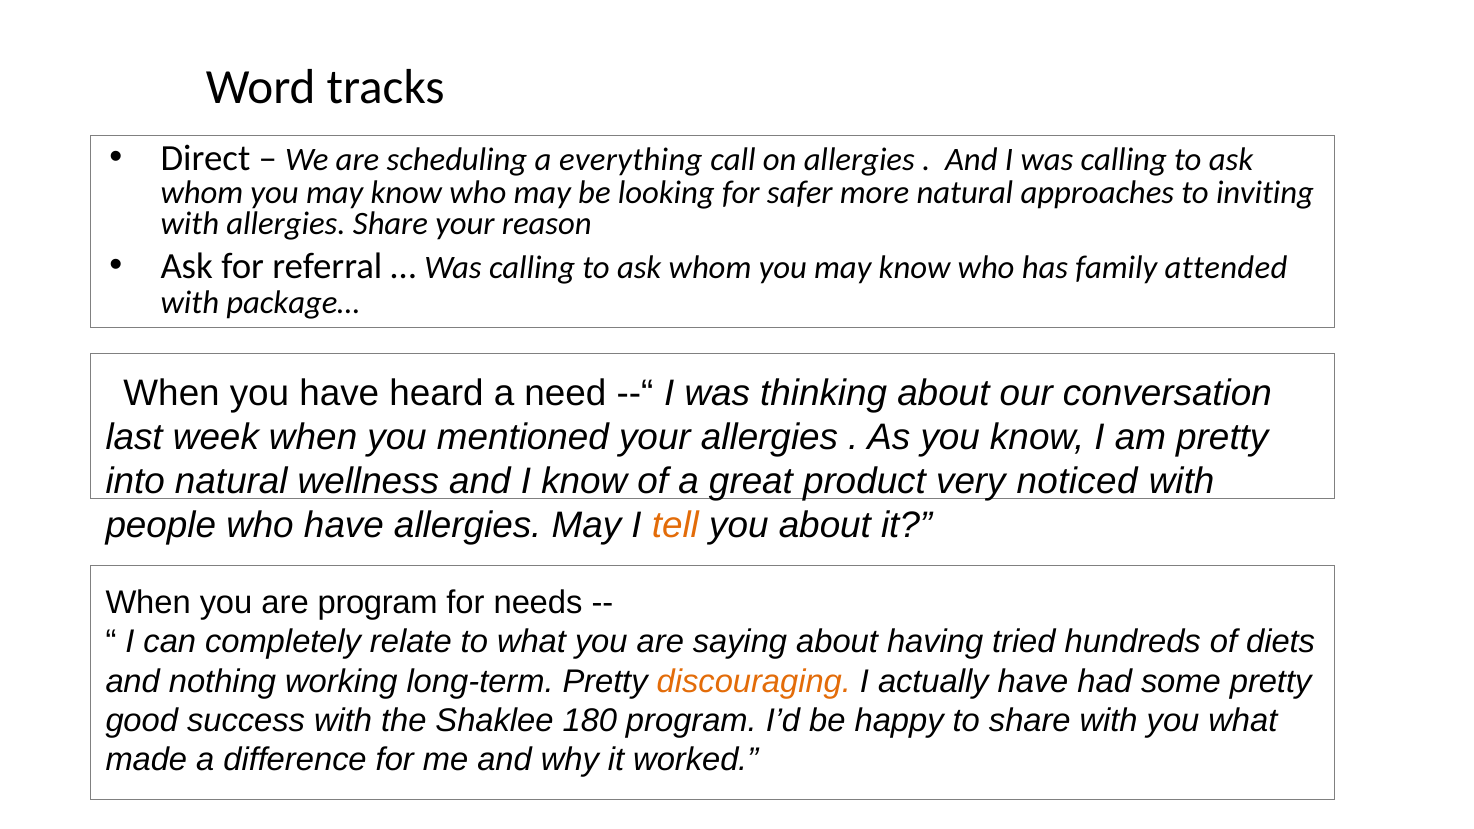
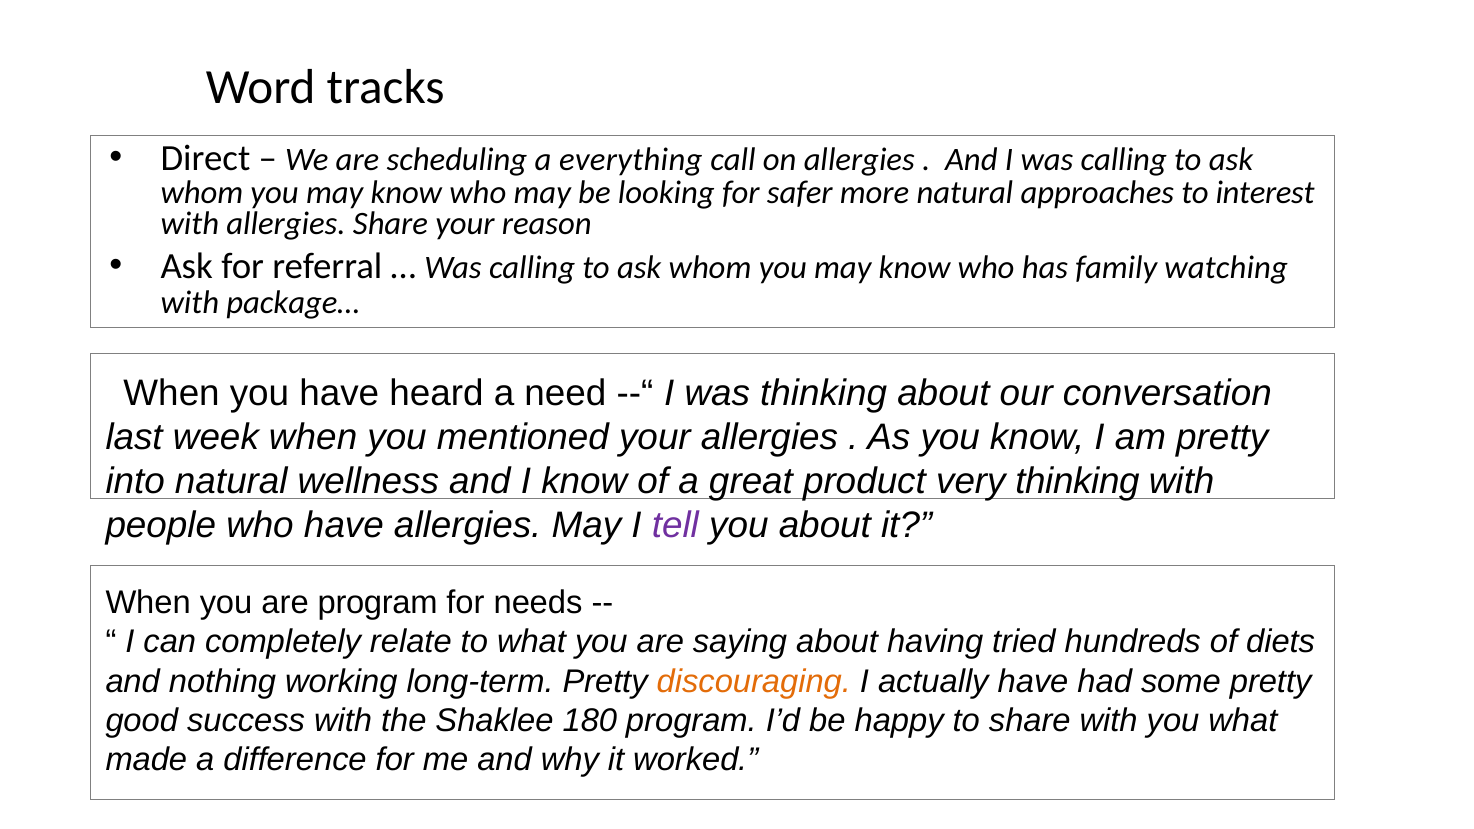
inviting: inviting -> interest
attended: attended -> watching
very noticed: noticed -> thinking
tell colour: orange -> purple
